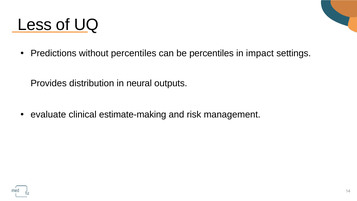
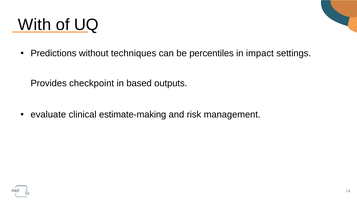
Less: Less -> With
without percentiles: percentiles -> techniques
distribution: distribution -> checkpoint
neural: neural -> based
